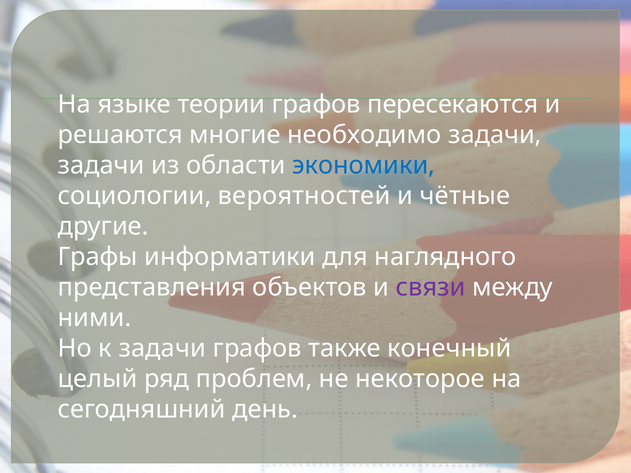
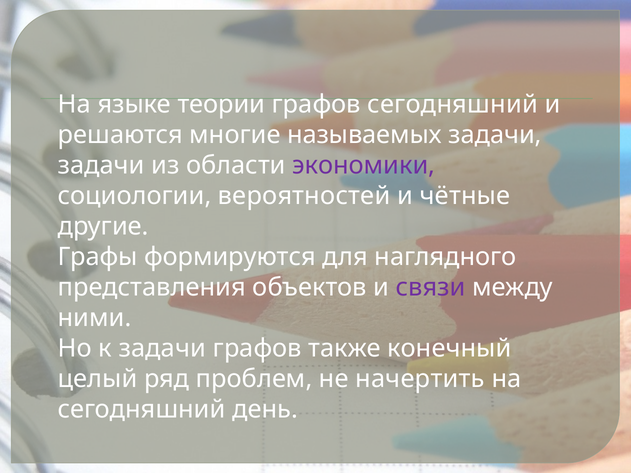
графов пересекаются: пересекаются -> сегодняшний
необходимо: необходимо -> называемых
экономики colour: blue -> purple
информатики: информатики -> формируются
некоторое: некоторое -> начертить
